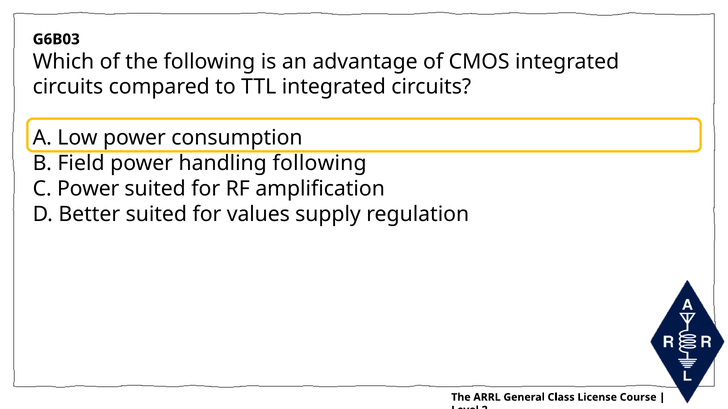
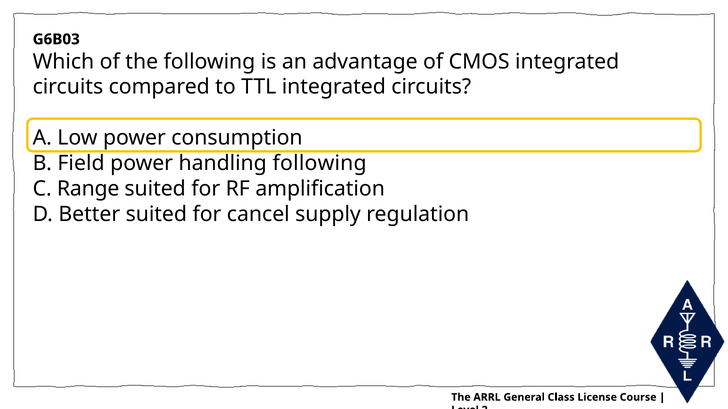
C Power: Power -> Range
values: values -> cancel
